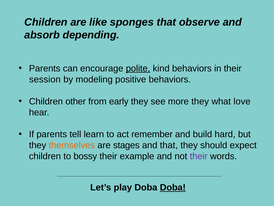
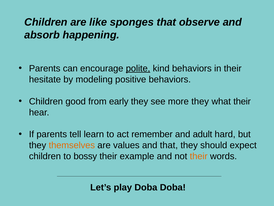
depending: depending -> happening
session: session -> hesitate
other: other -> good
what love: love -> their
build: build -> adult
stages: stages -> values
their at (199, 156) colour: purple -> orange
Doba at (173, 187) underline: present -> none
